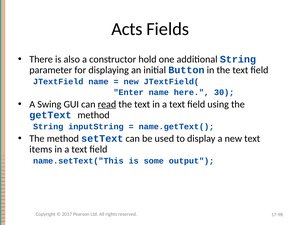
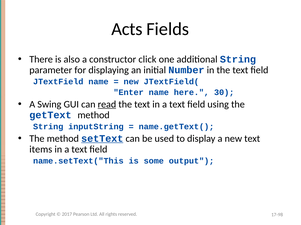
hold: hold -> click
Button: Button -> Number
setText underline: none -> present
